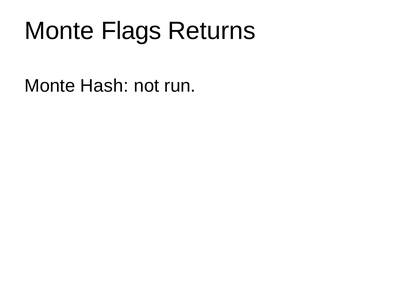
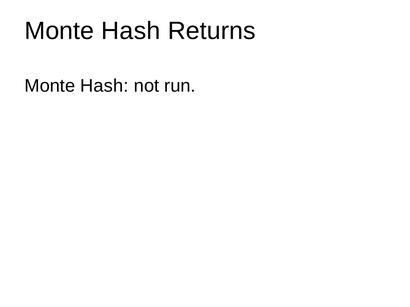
Flags at (131, 31): Flags -> Hash
